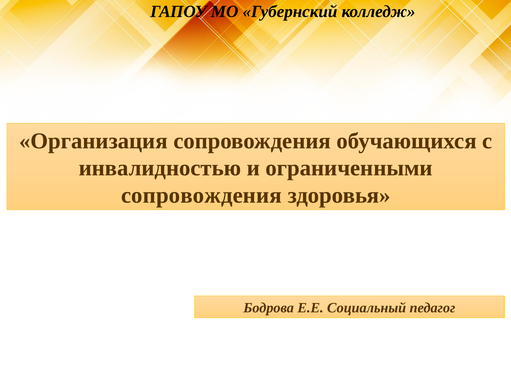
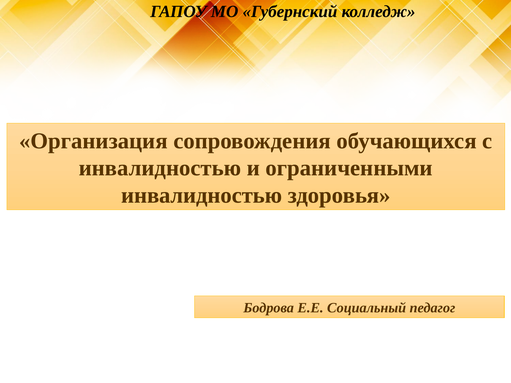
сопровождения at (201, 195): сопровождения -> инвалидностью
